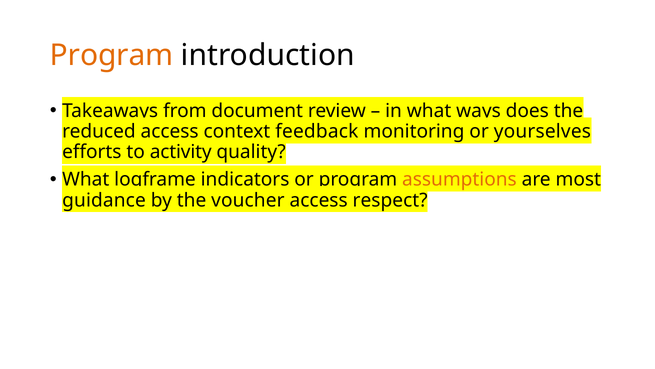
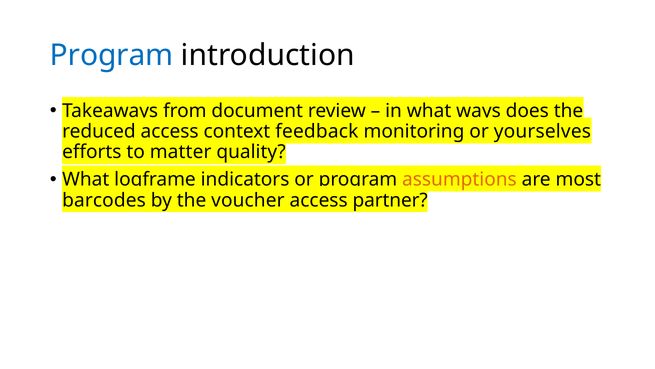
Program at (112, 55) colour: orange -> blue
activity: activity -> matter
guidance: guidance -> barcodes
respect: respect -> partner
